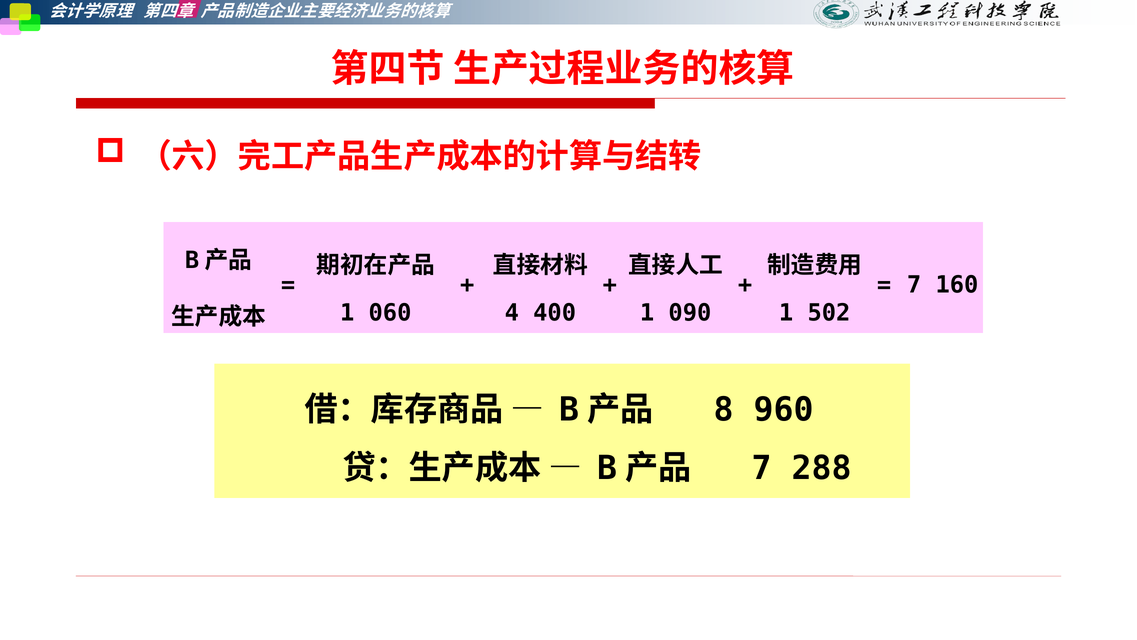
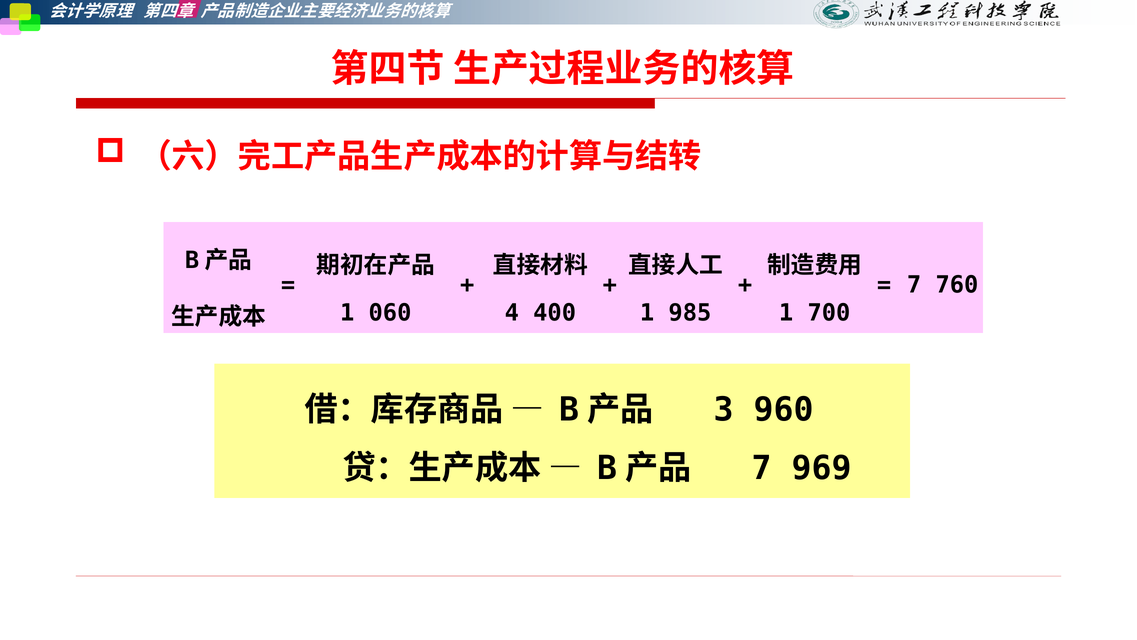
160: 160 -> 760
090: 090 -> 985
502: 502 -> 700
8: 8 -> 3
288: 288 -> 969
